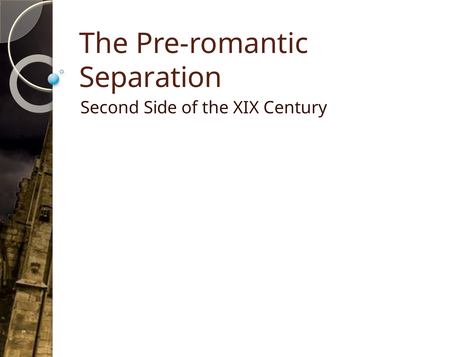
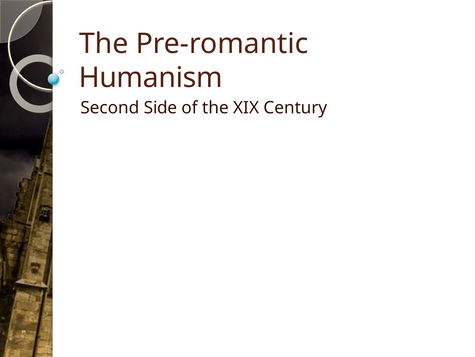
Separation: Separation -> Humanism
